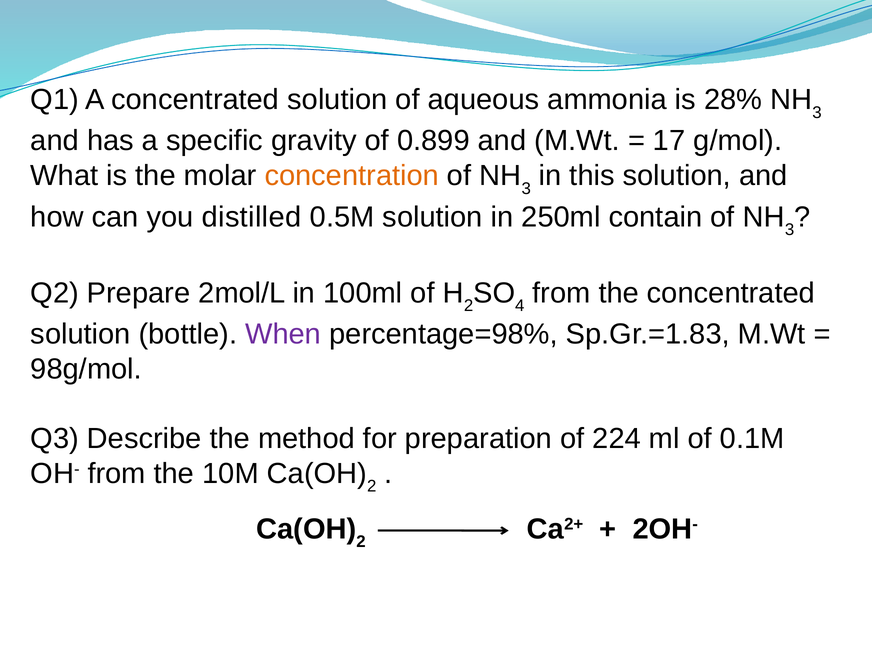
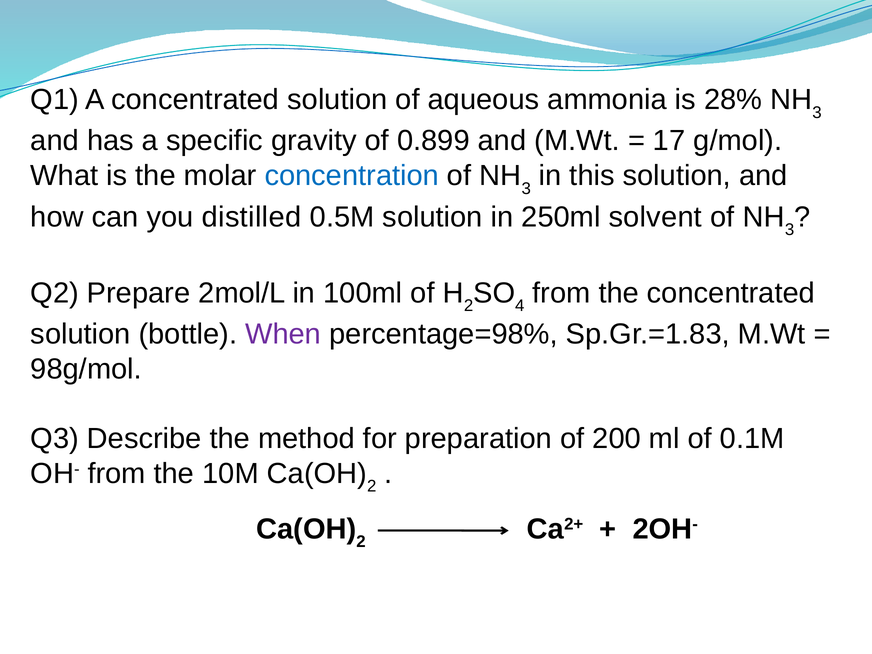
concentration colour: orange -> blue
contain: contain -> solvent
224: 224 -> 200
